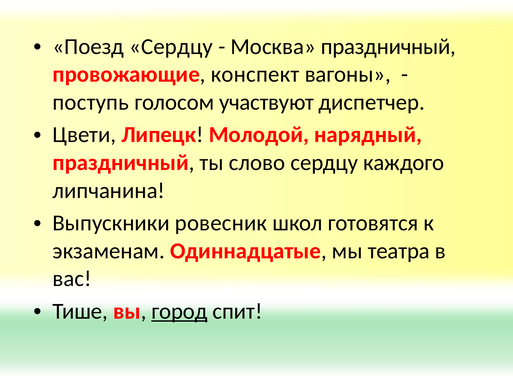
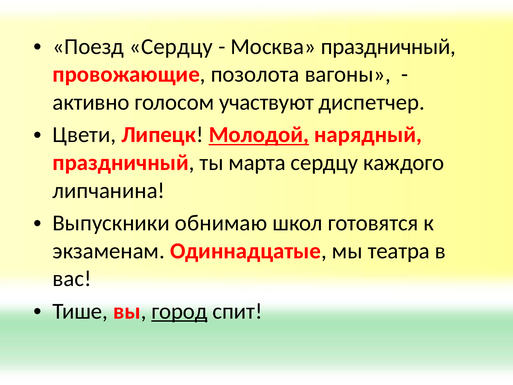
конспект: конспект -> позолота
поступь: поступь -> активно
Молодой underline: none -> present
слово: слово -> марта
ровесник: ровесник -> обнимаю
